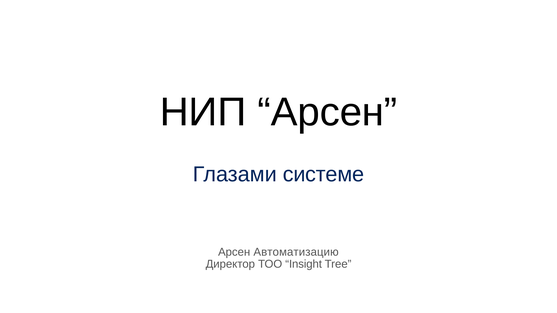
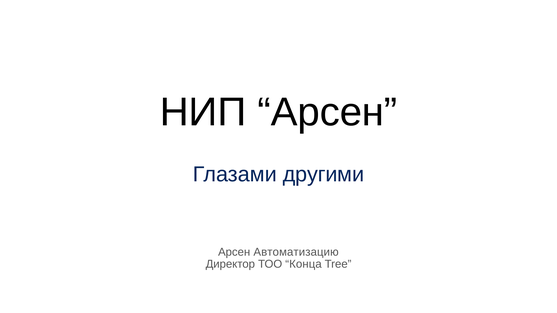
системе: системе -> другими
Insight: Insight -> Конца
